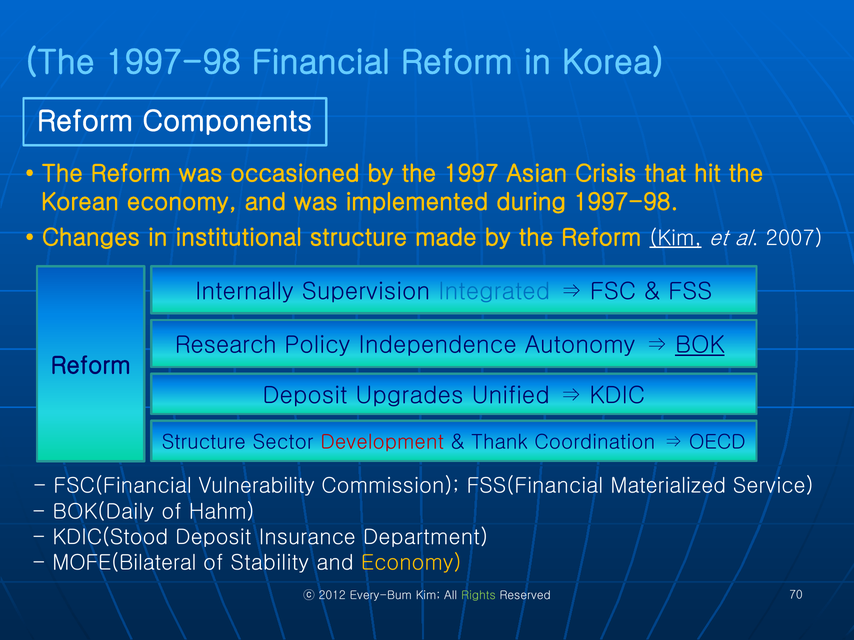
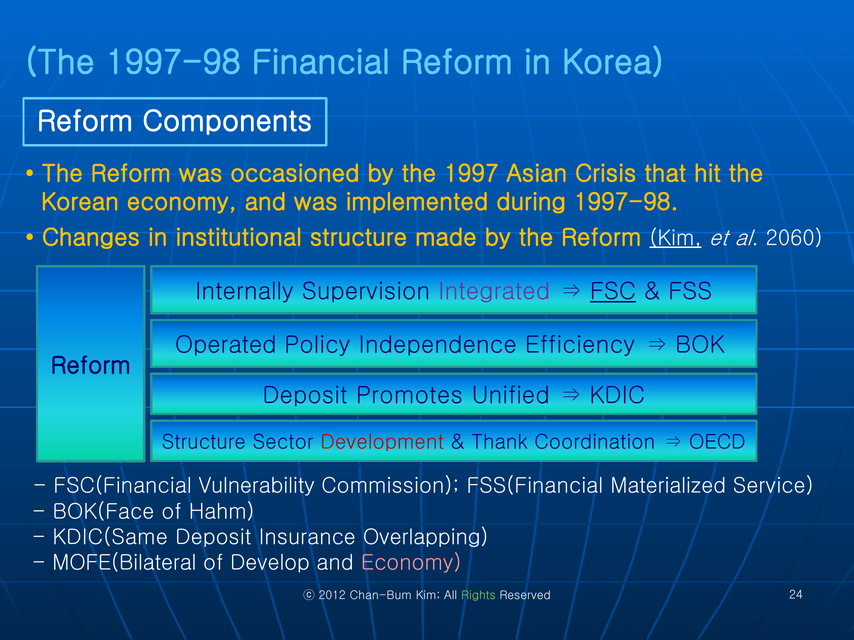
2007: 2007 -> 2060
Integrated colour: blue -> purple
FSC underline: none -> present
Research: Research -> Operated
Autonomy: Autonomy -> Efficiency
BOK underline: present -> none
Upgrades: Upgrades -> Promotes
BOK(Daily: BOK(Daily -> BOK(Face
KDIC(Stood: KDIC(Stood -> KDIC(Same
Department: Department -> Overlapping
Stability: Stability -> Develop
Economy at (411, 563) colour: yellow -> pink
Every-Bum: Every-Bum -> Chan-Bum
70: 70 -> 24
